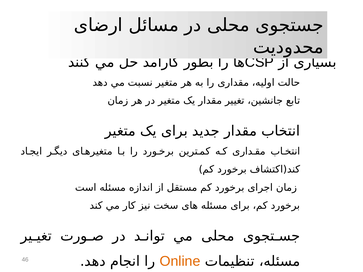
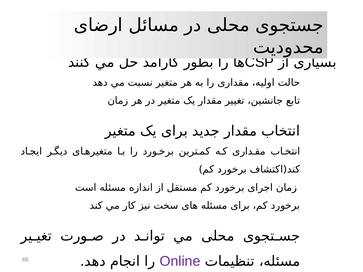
Online colour: orange -> purple
